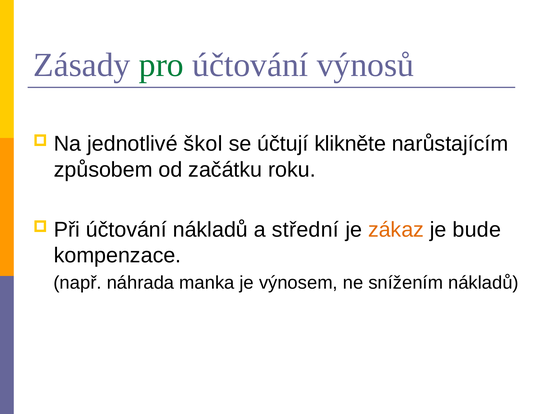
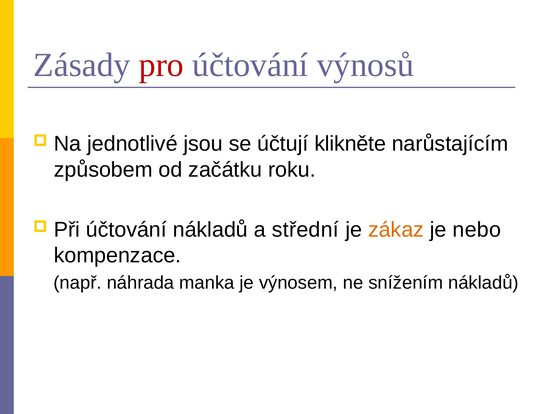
pro colour: green -> red
škol: škol -> jsou
bude: bude -> nebo
